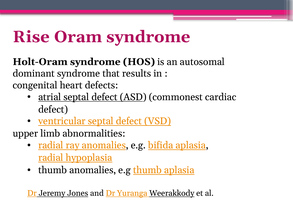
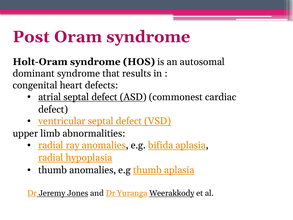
Rise: Rise -> Post
